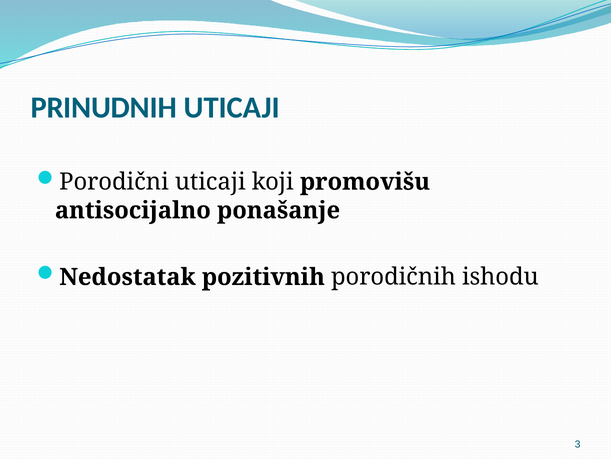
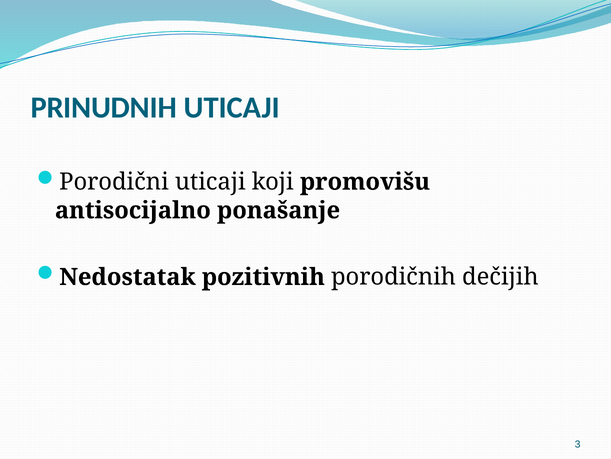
ishodu: ishodu -> dečijih
